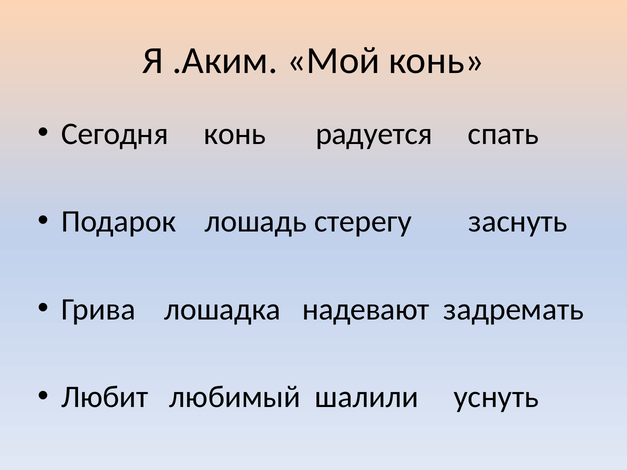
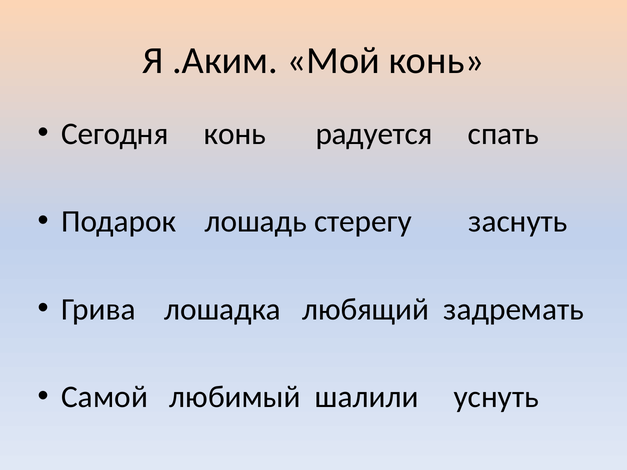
надевают: надевают -> любящий
Любит: Любит -> Самой
